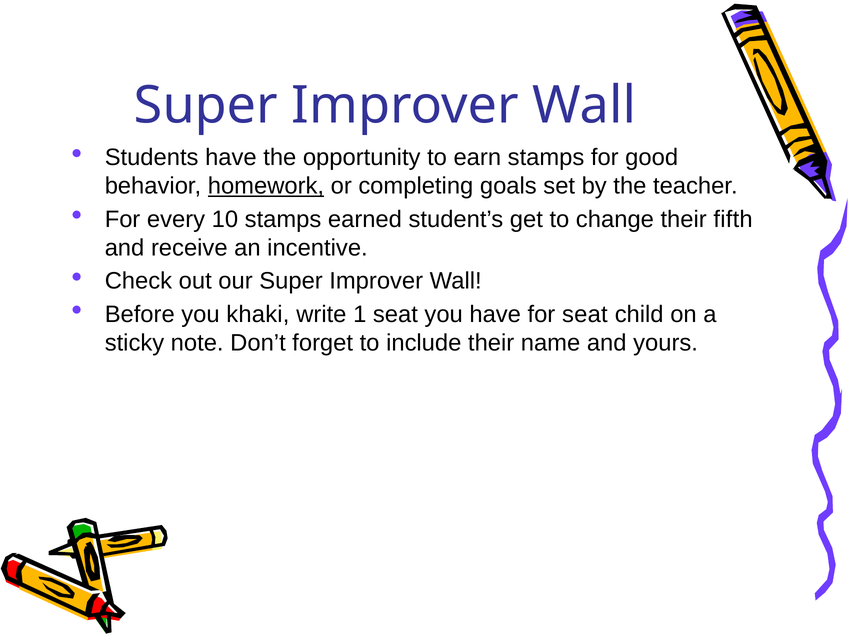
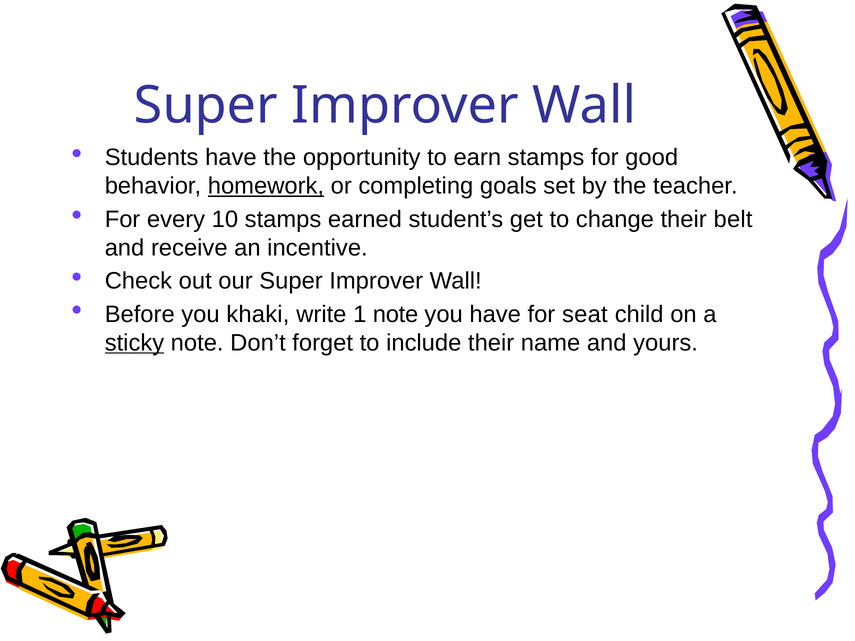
fifth: fifth -> belt
1 seat: seat -> note
sticky underline: none -> present
